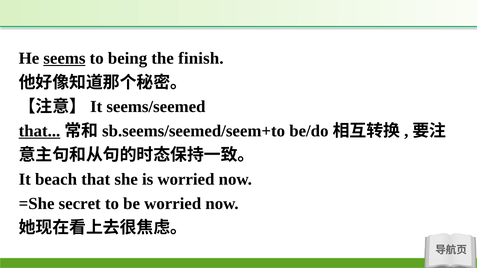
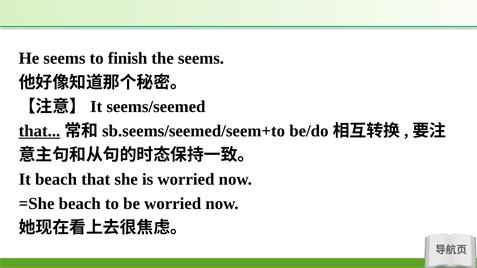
seems at (64, 58) underline: present -> none
being: being -> finish
the finish: finish -> seems
=She secret: secret -> beach
